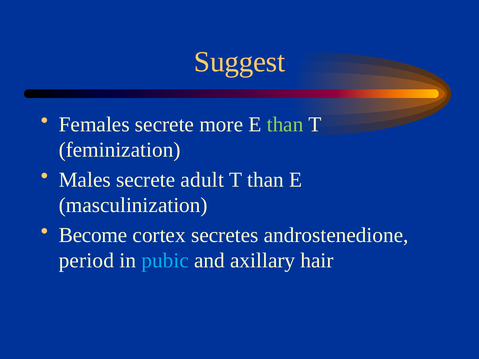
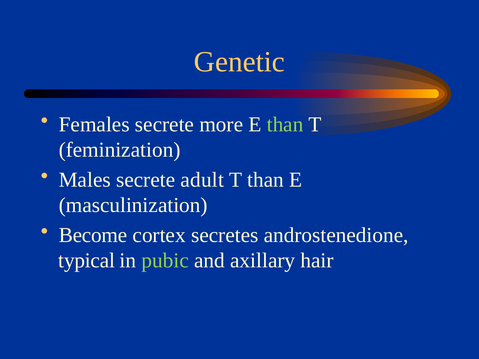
Suggest: Suggest -> Genetic
period: period -> typical
pubic colour: light blue -> light green
